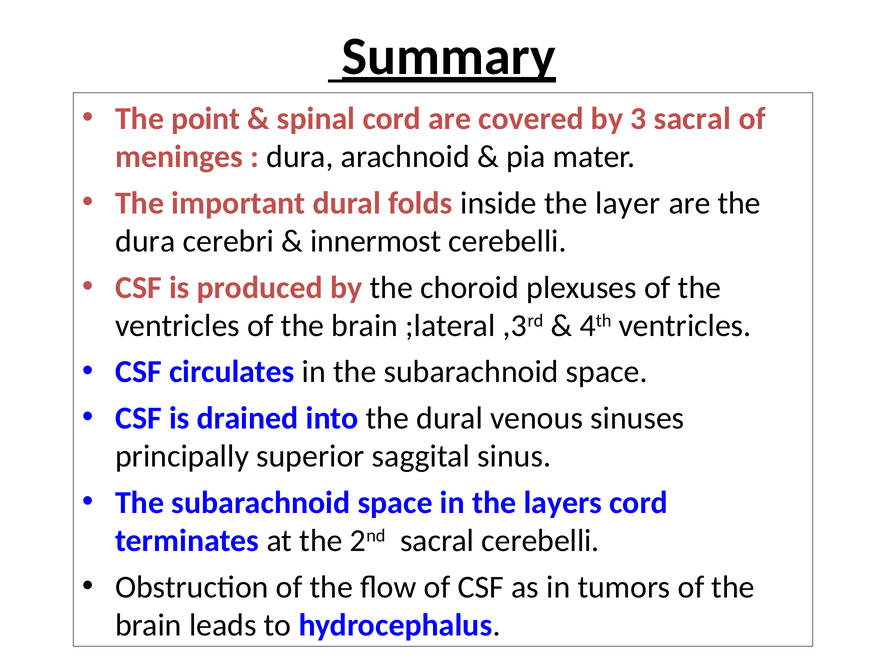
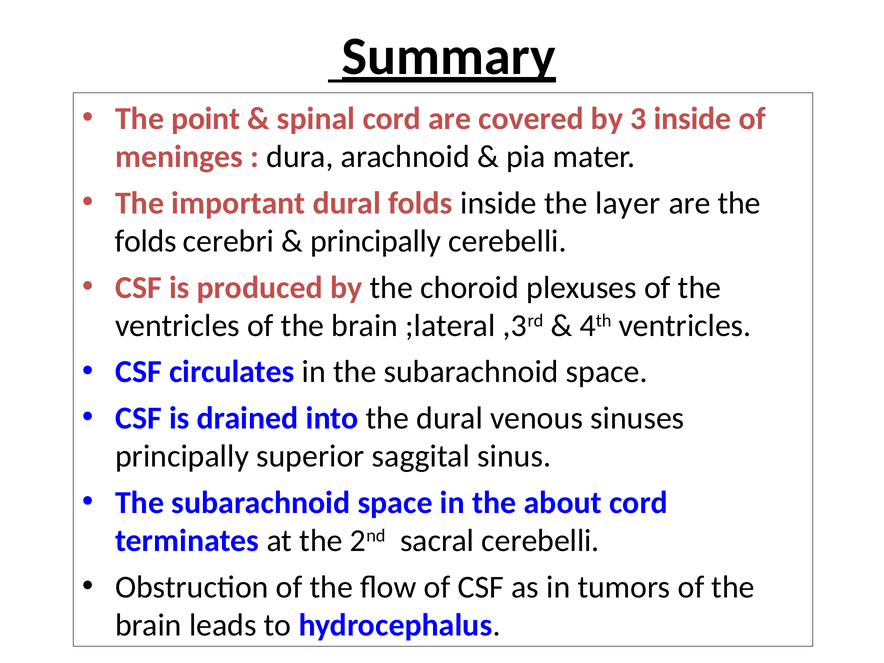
3 sacral: sacral -> inside
dura at (145, 241): dura -> folds
innermost at (376, 241): innermost -> principally
layers: layers -> about
